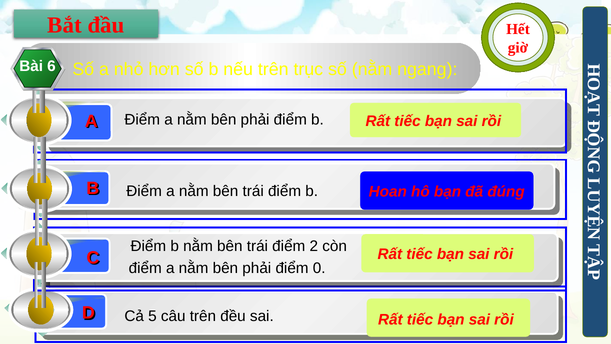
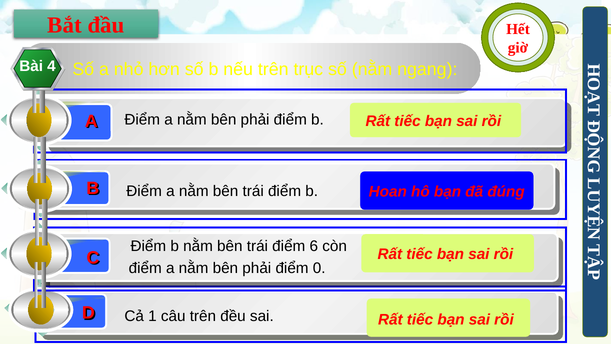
6: 6 -> 4
2: 2 -> 6
5: 5 -> 1
